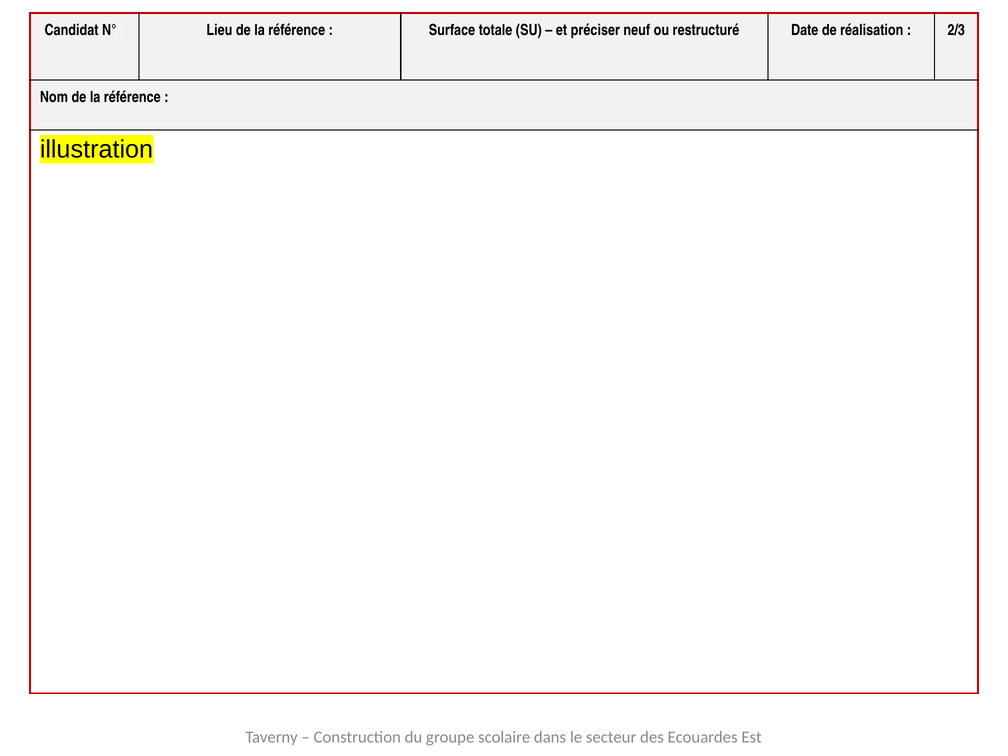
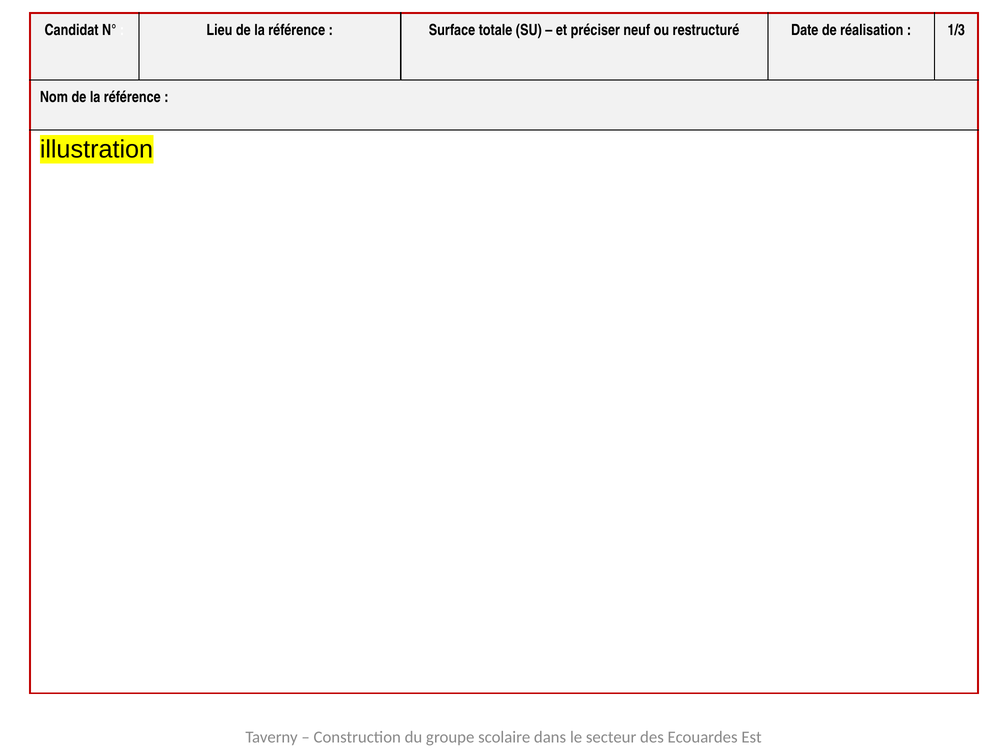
2/3: 2/3 -> 1/3
